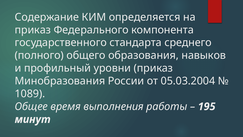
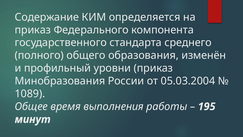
навыков: навыков -> изменён
